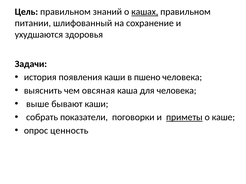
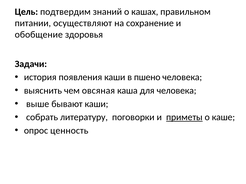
Цель правильном: правильном -> подтвердим
кашах underline: present -> none
шлифованный: шлифованный -> осуществляют
ухудшаются: ухудшаются -> обобщение
показатели: показатели -> литературу
